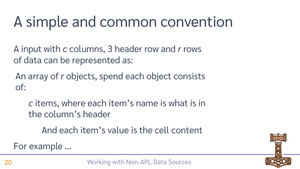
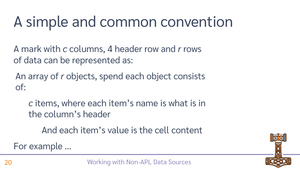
input: input -> mark
3: 3 -> 4
